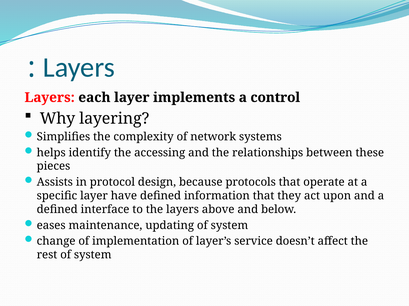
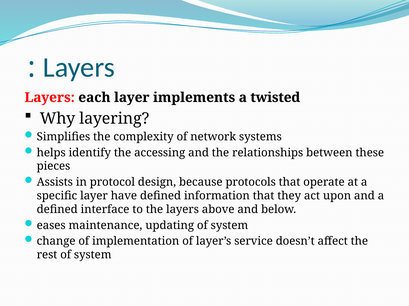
control: control -> twisted
